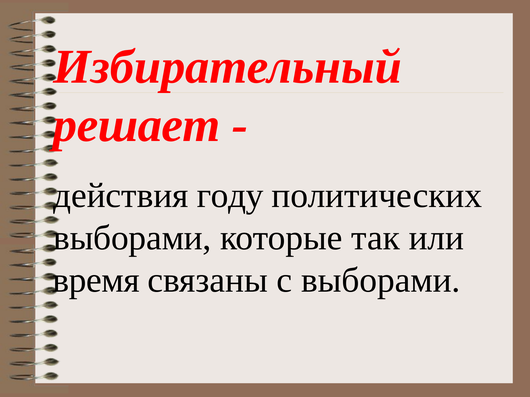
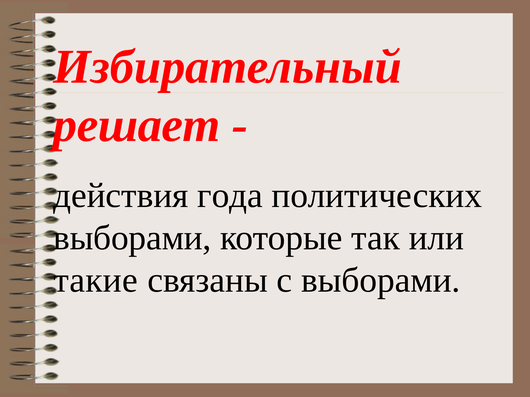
году: году -> года
время: время -> такие
